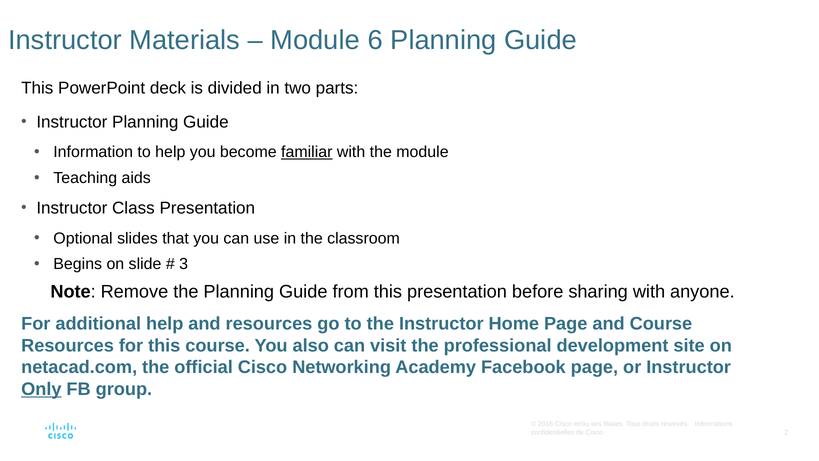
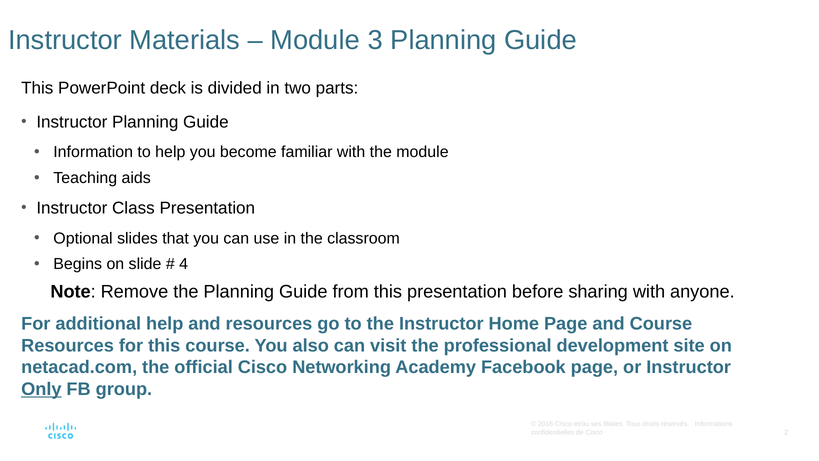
6: 6 -> 3
familiar underline: present -> none
3: 3 -> 4
